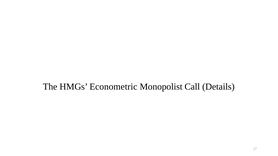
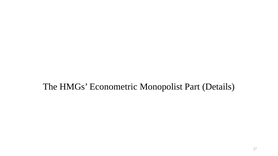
Call: Call -> Part
